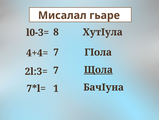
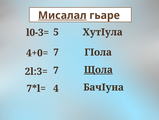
Мисалал underline: none -> present
8: 8 -> 5
4+4=: 4+4= -> 4+0=
1: 1 -> 4
